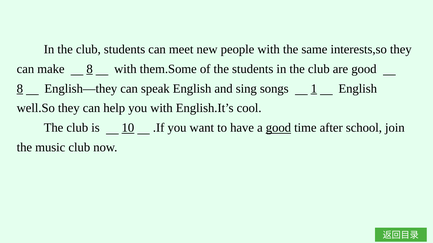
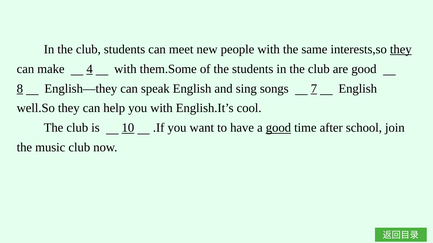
they at (401, 49) underline: none -> present
make 8: 8 -> 4
1: 1 -> 7
